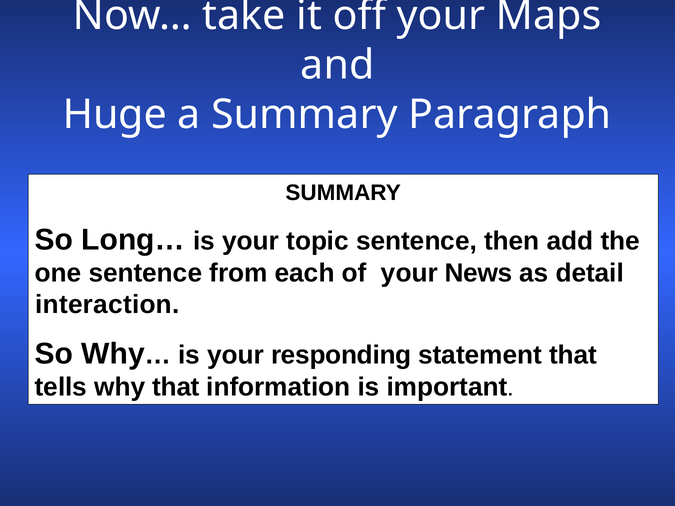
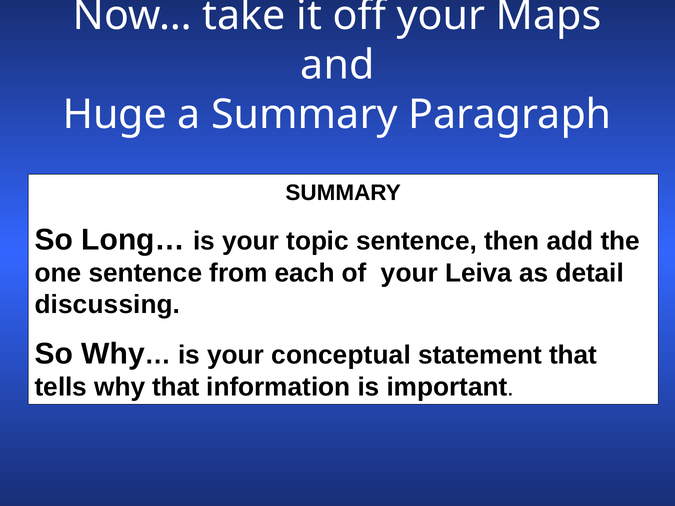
News: News -> Leiva
interaction: interaction -> discussing
responding: responding -> conceptual
